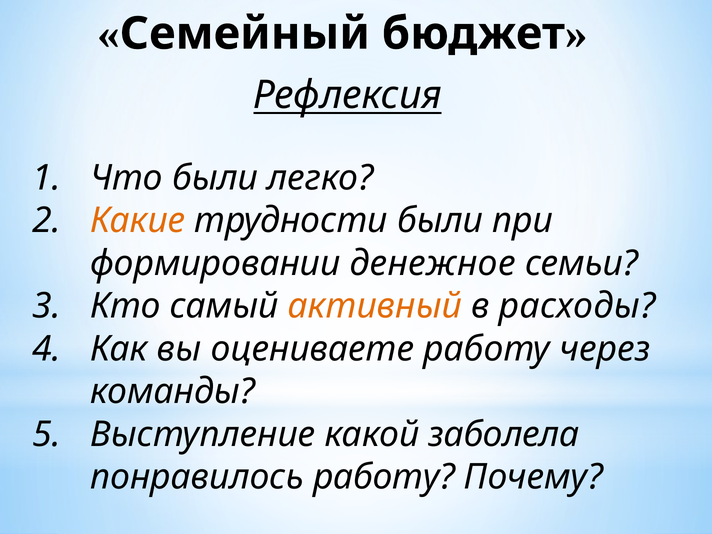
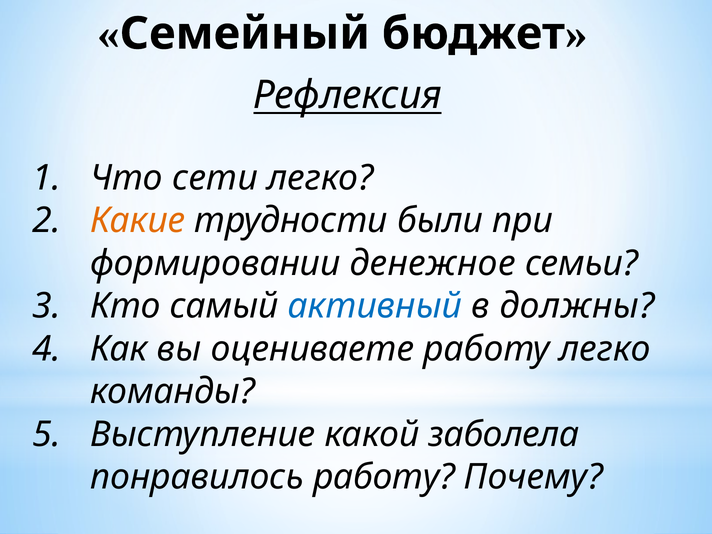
Что были: были -> сети
активный colour: orange -> blue
расходы: расходы -> должны
работу через: через -> легко
